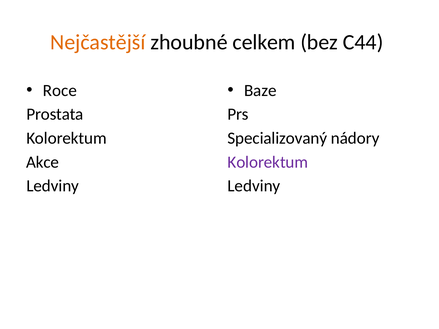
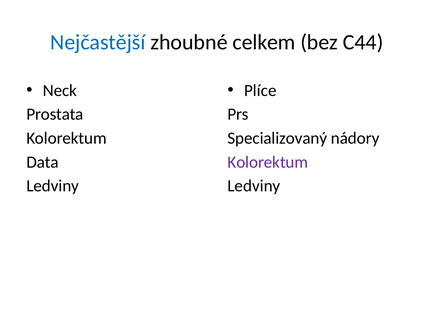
Nejčastější colour: orange -> blue
Roce: Roce -> Neck
Baze: Baze -> Plíce
Akce: Akce -> Data
